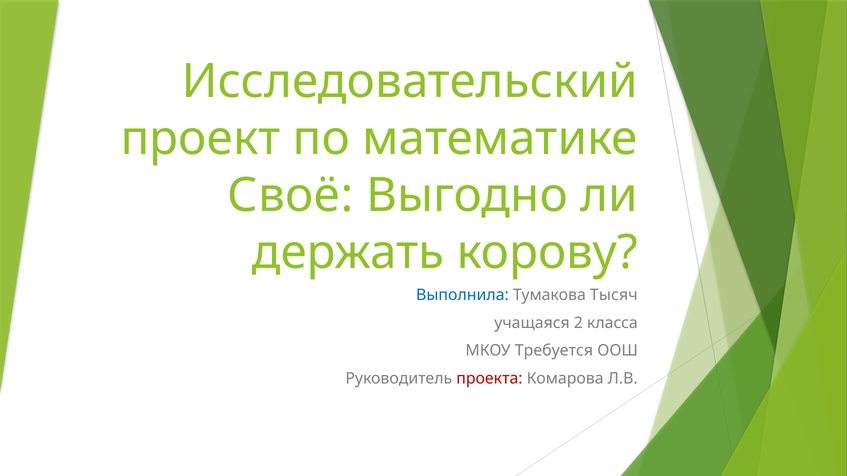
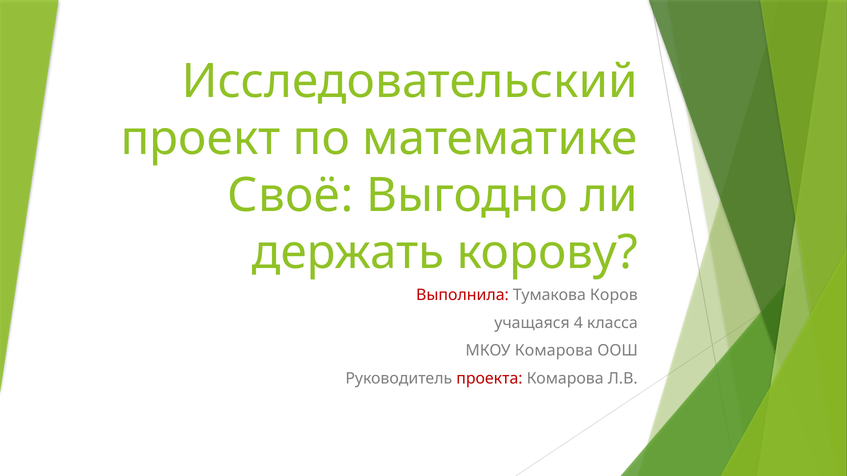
Выполнила colour: blue -> red
Тысяч: Тысяч -> Коров
2: 2 -> 4
МКОУ Требуется: Требуется -> Комарова
